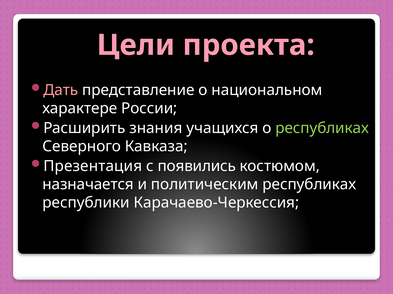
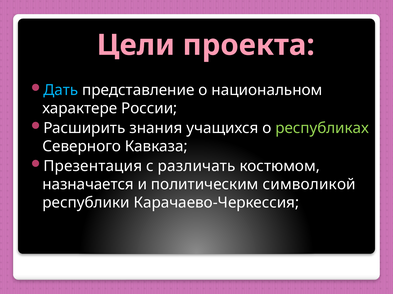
Дать colour: pink -> light blue
появились: появились -> различать
политическим республиках: республиках -> символикой
